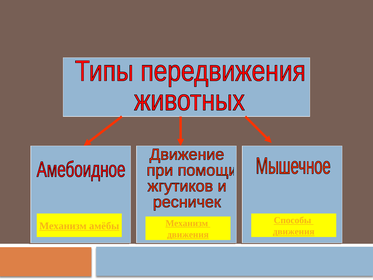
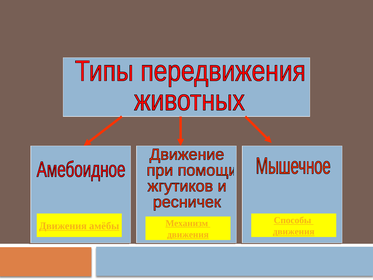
Механизм at (63, 226): Механизм -> Движения
